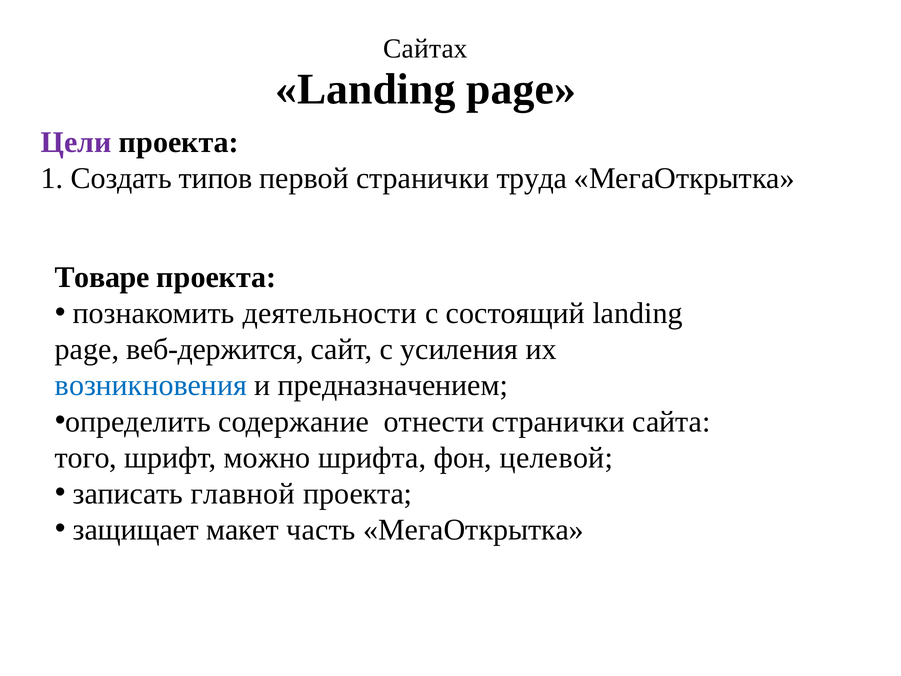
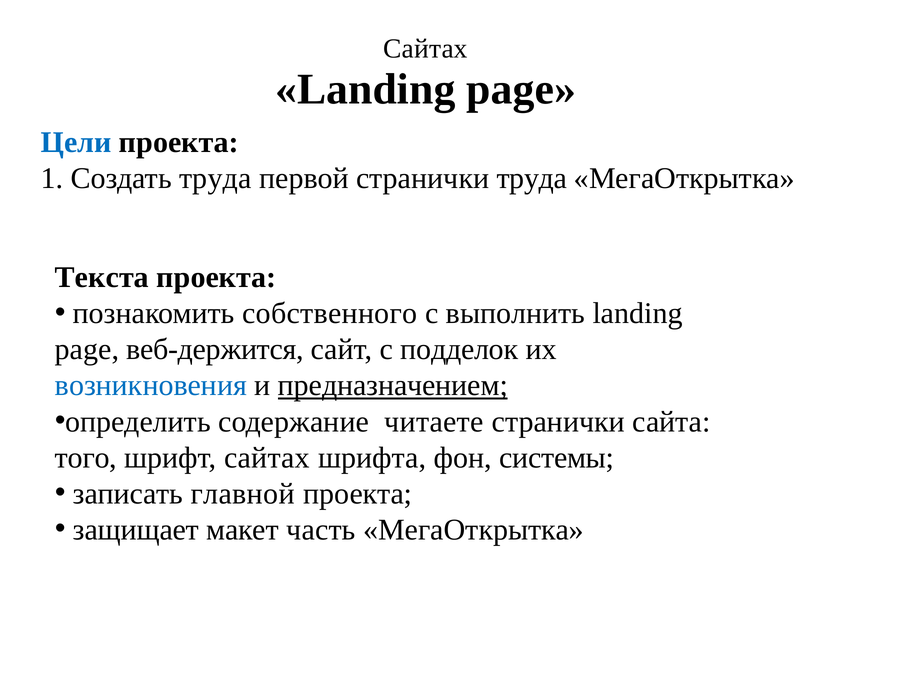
Цели colour: purple -> blue
Создать типов: типов -> труда
Товаре: Товаре -> Текста
деятельности: деятельности -> собственного
состоящий: состоящий -> выполнить
усиления: усиления -> подделок
предназначением underline: none -> present
отнести: отнести -> читаете
шрифт можно: можно -> сайтах
целевой: целевой -> системы
